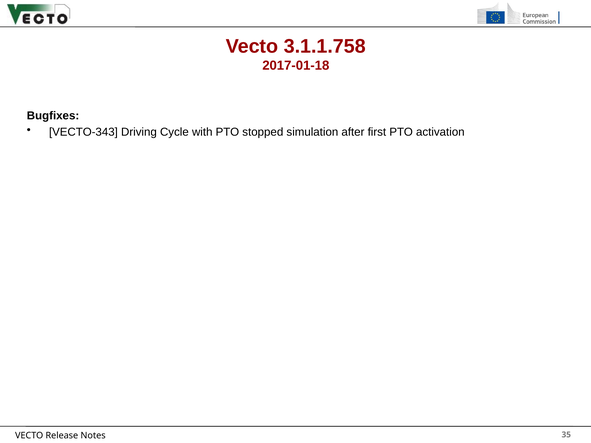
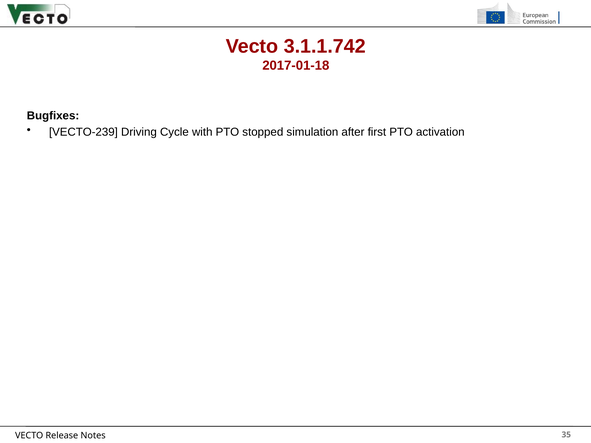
3.1.1.758: 3.1.1.758 -> 3.1.1.742
VECTO-343: VECTO-343 -> VECTO-239
